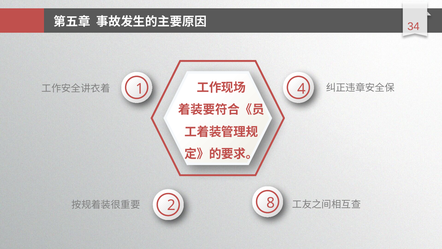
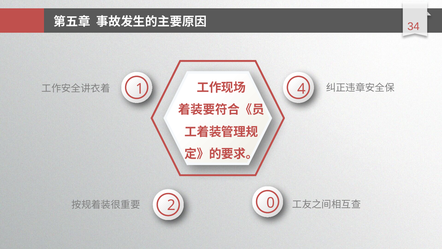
8: 8 -> 0
